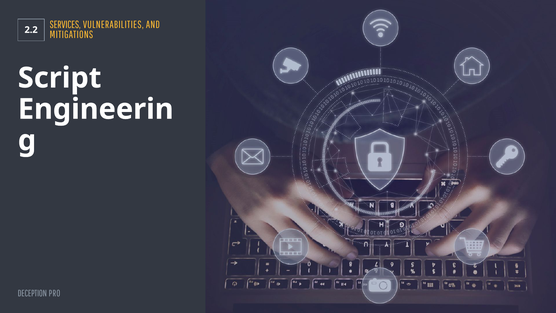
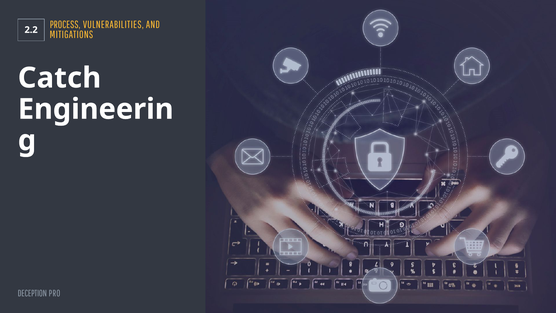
SERVICES: SERVICES -> PROCESS
Script: Script -> Catch
